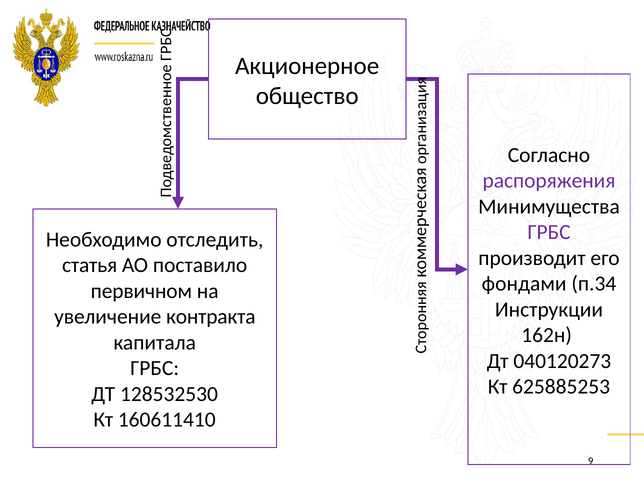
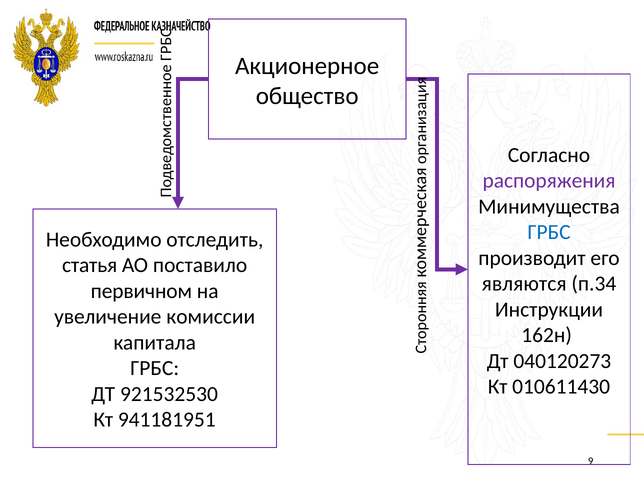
ГРБС at (549, 232) colour: purple -> blue
фондами: фондами -> являются
контракта: контракта -> комиссии
625885253: 625885253 -> 010611430
128532530: 128532530 -> 921532530
160611410: 160611410 -> 941181951
